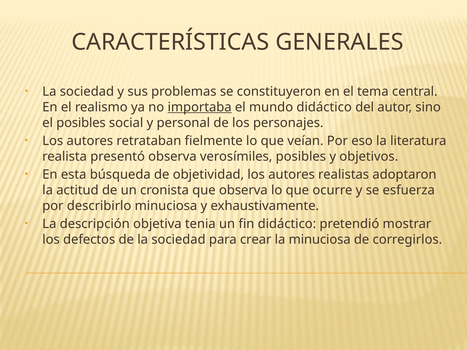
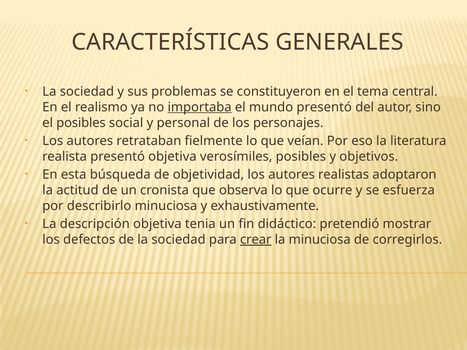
mundo didáctico: didáctico -> presentó
presentó observa: observa -> objetiva
crear underline: none -> present
